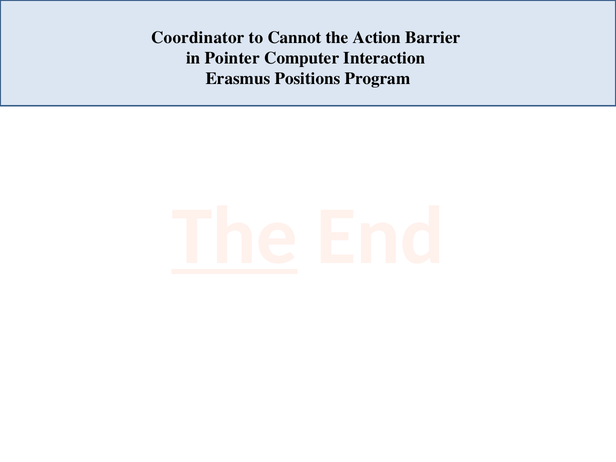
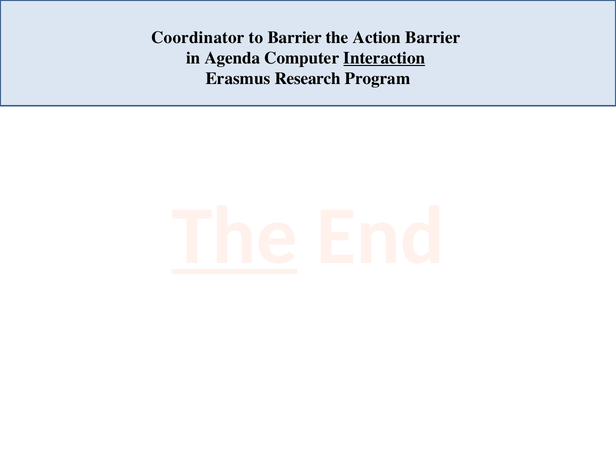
to Cannot: Cannot -> Barrier
Pointer: Pointer -> Agenda
Interaction underline: none -> present
Positions: Positions -> Research
